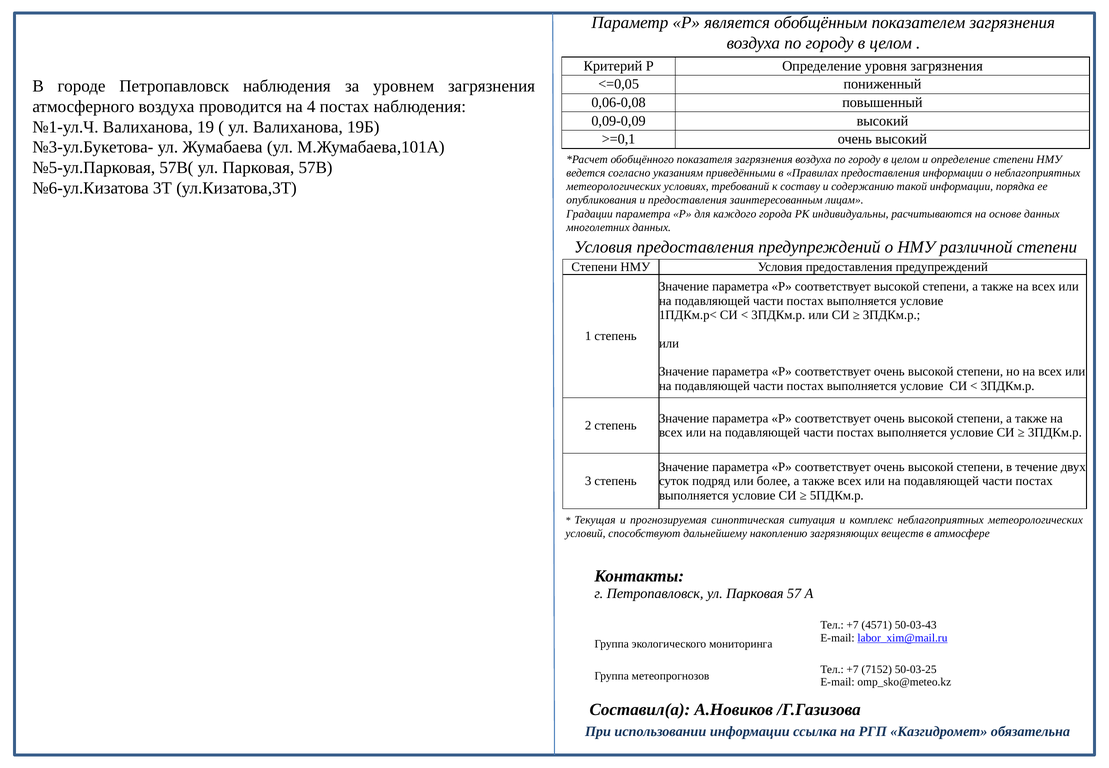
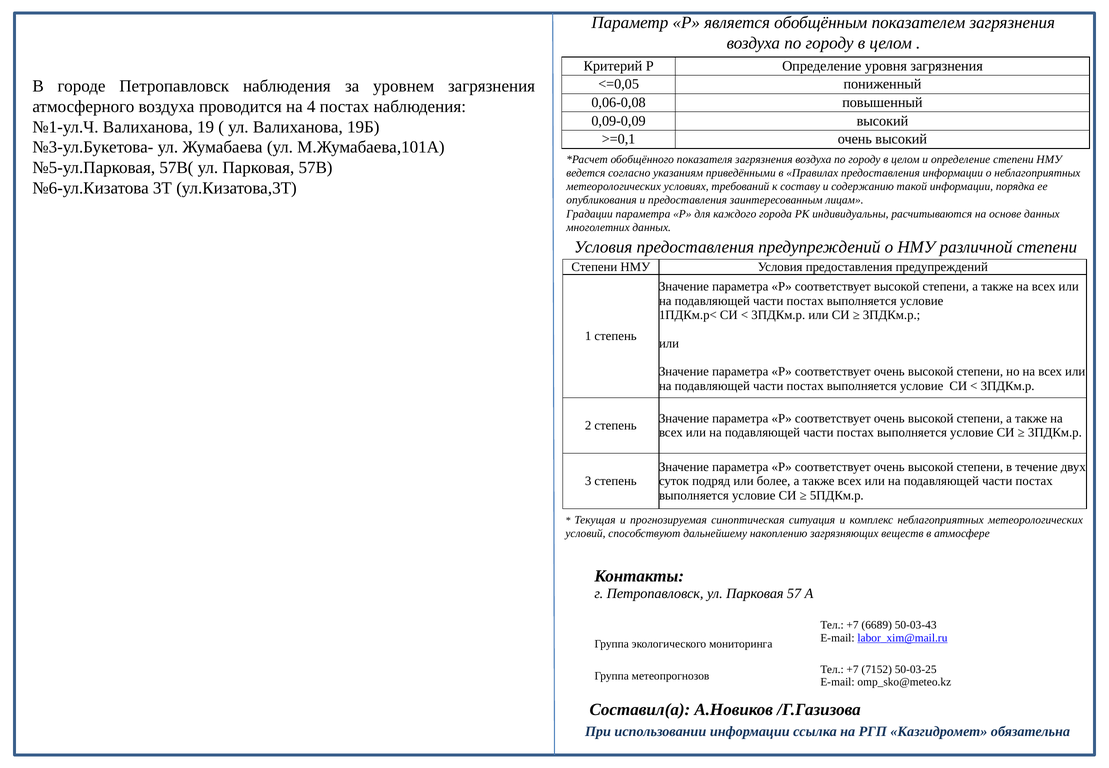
4571: 4571 -> 6689
